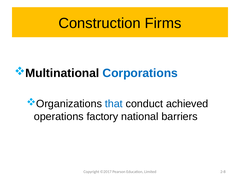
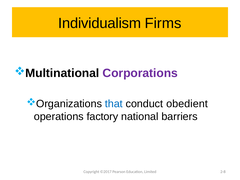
Construction: Construction -> Individualism
Corporations colour: blue -> purple
achieved: achieved -> obedient
